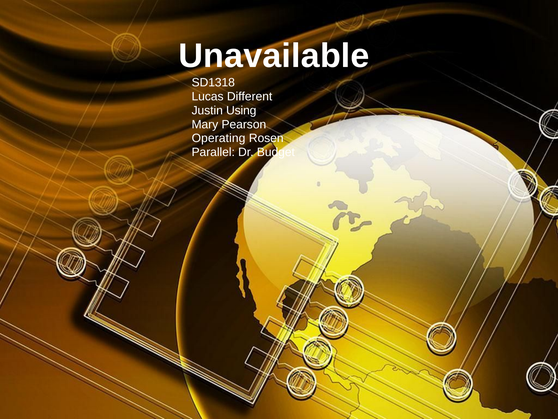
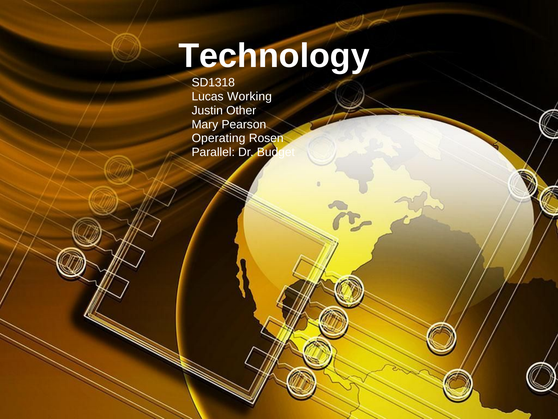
Unavailable: Unavailable -> Technology
Different: Different -> Working
Using: Using -> Other
